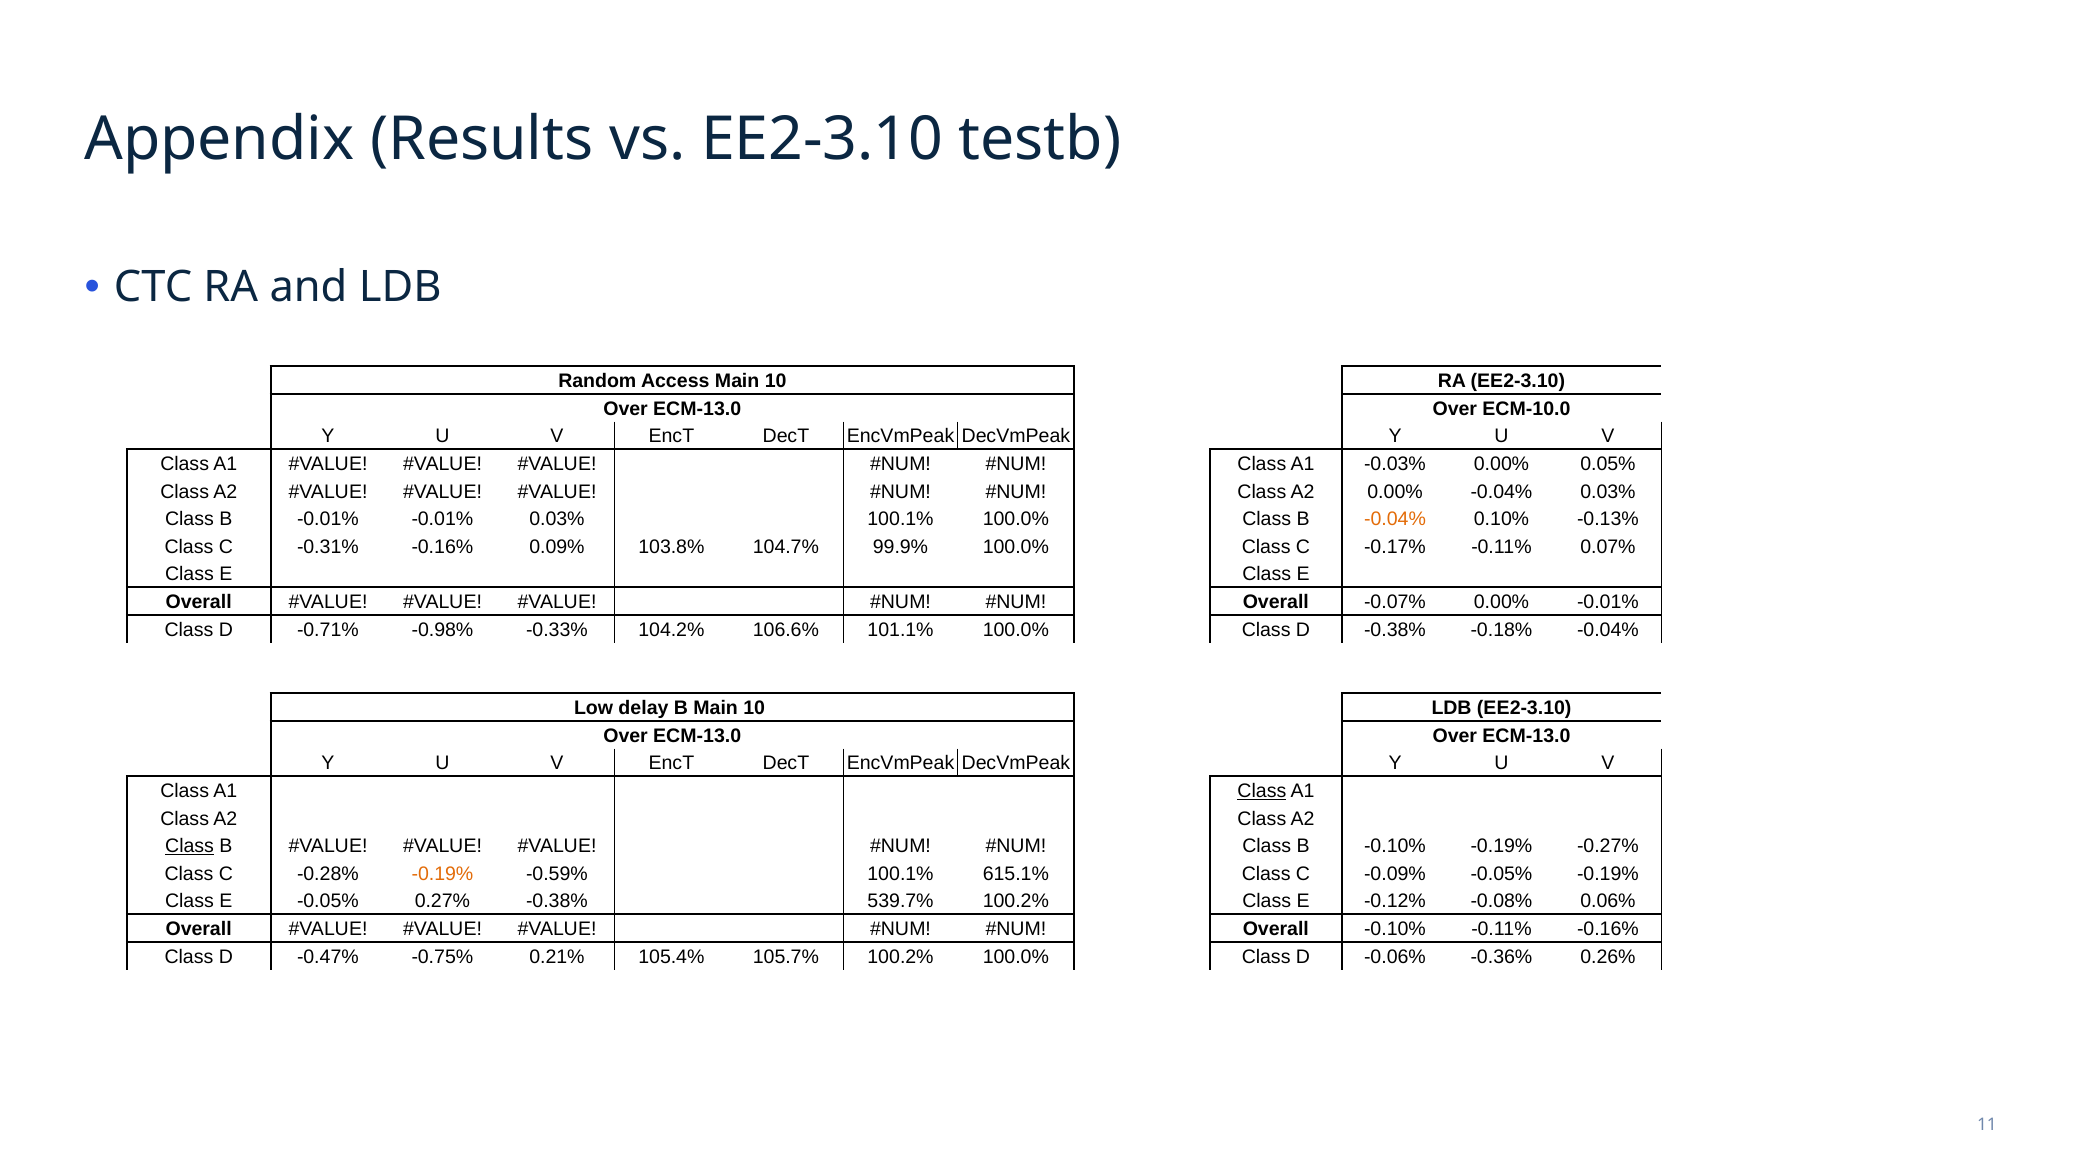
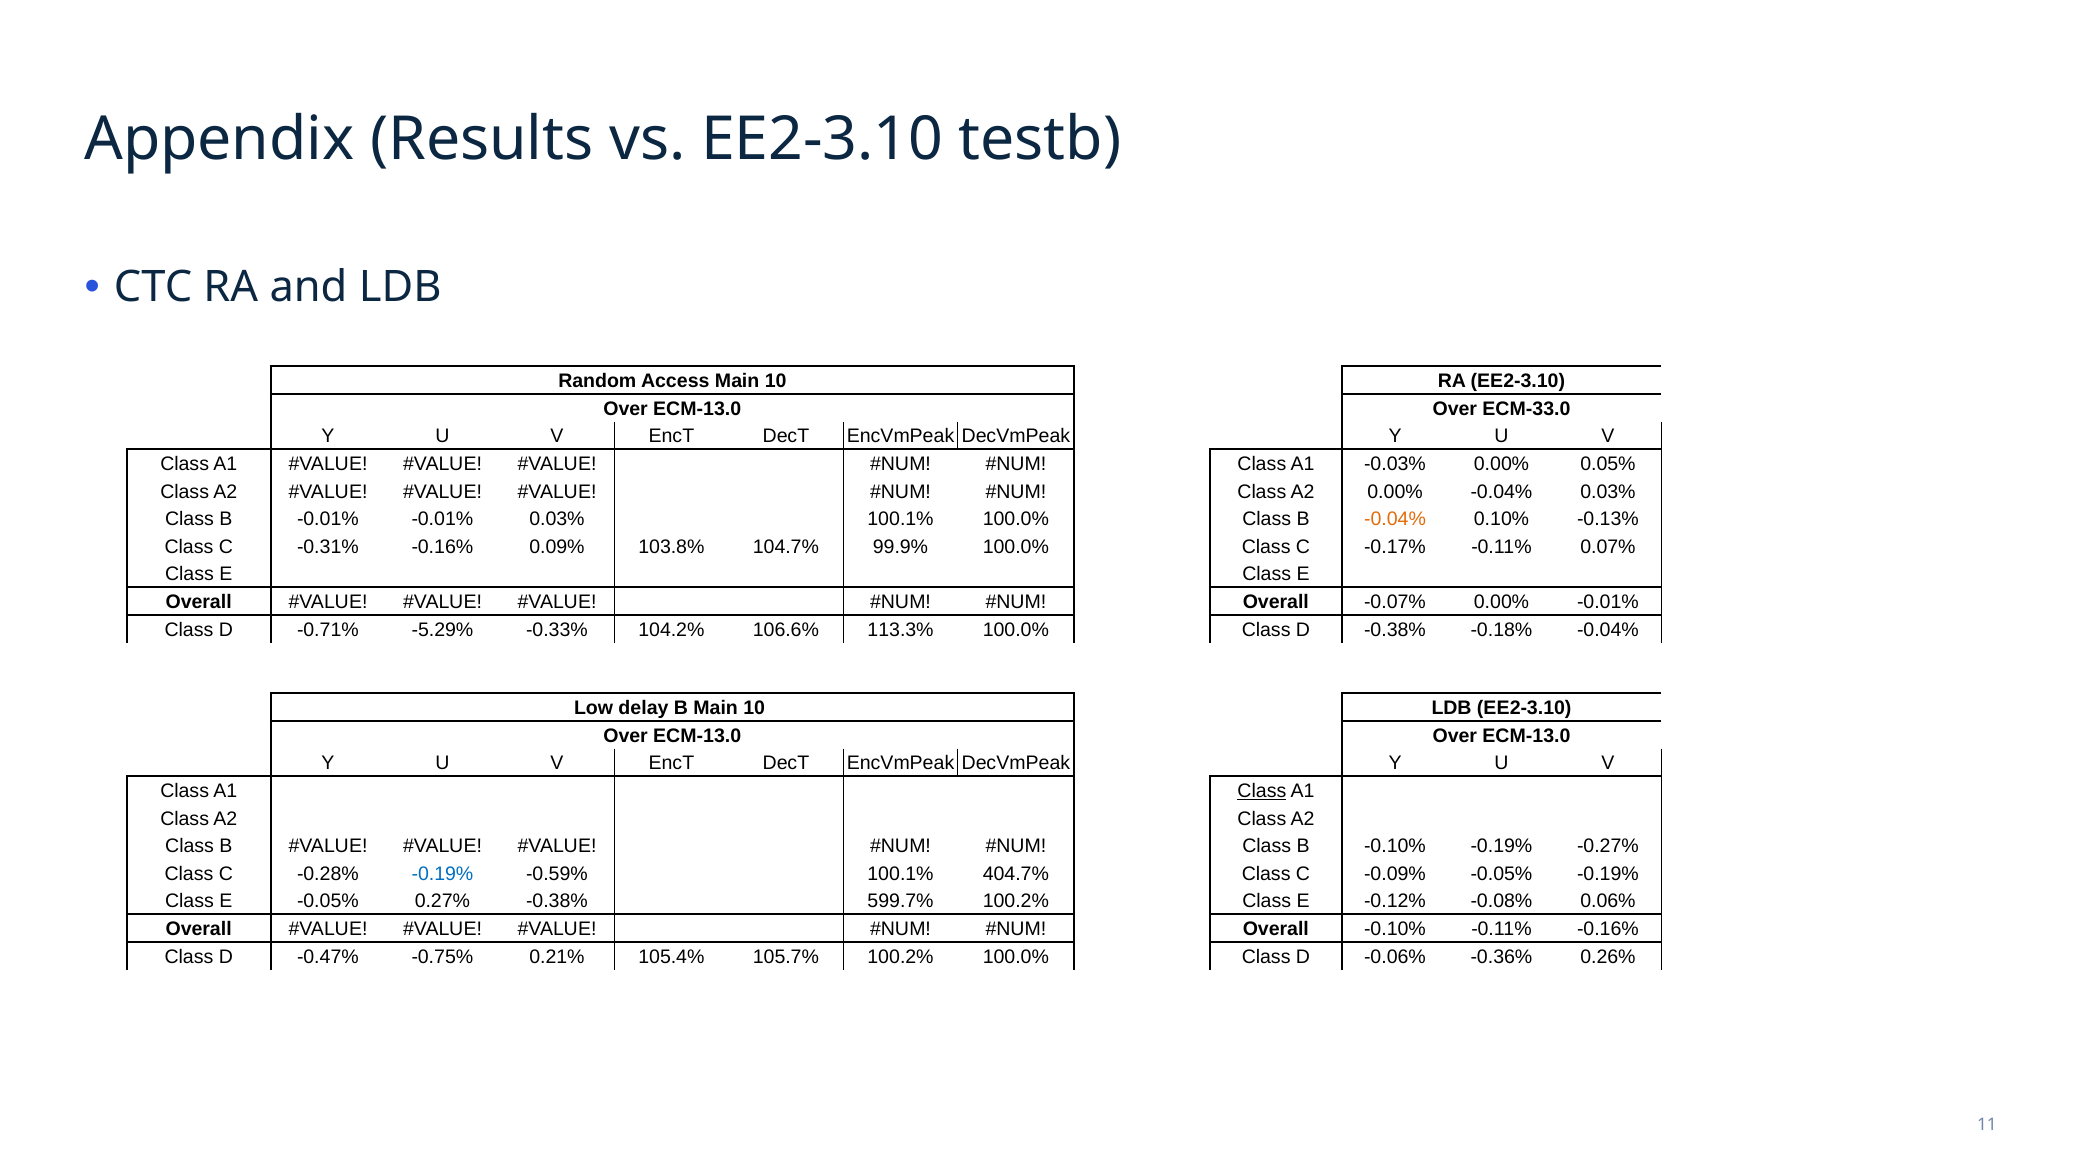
ECM-10.0: ECM-10.0 -> ECM-33.0
-0.98%: -0.98% -> -5.29%
101.1%: 101.1% -> 113.3%
Class at (190, 846) underline: present -> none
-0.19% at (442, 874) colour: orange -> blue
615.1%: 615.1% -> 404.7%
539.7%: 539.7% -> 599.7%
